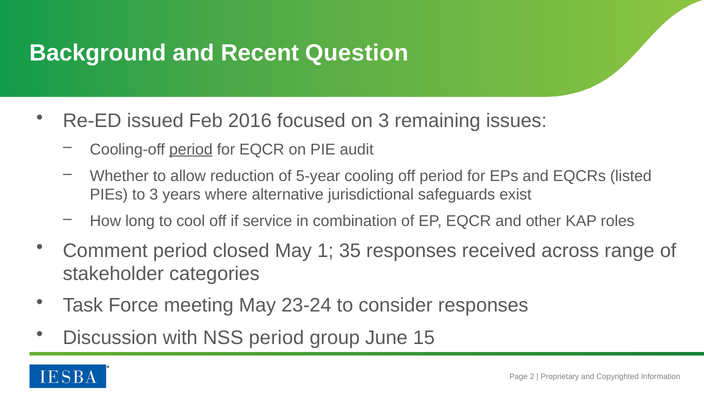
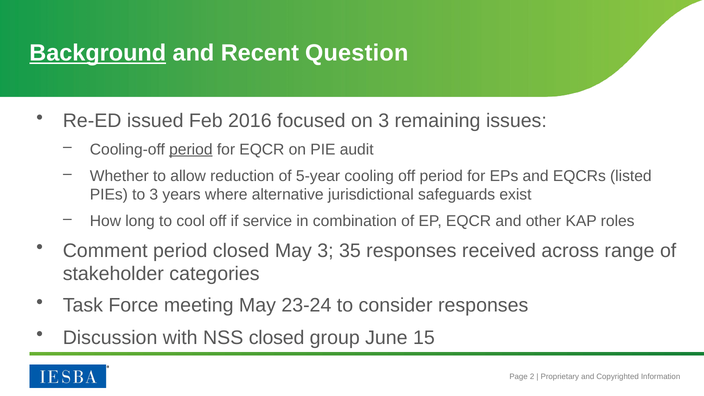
Background underline: none -> present
May 1: 1 -> 3
NSS period: period -> closed
